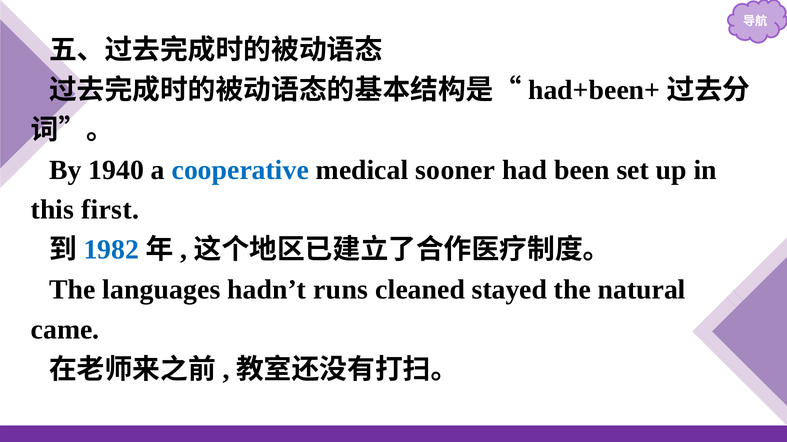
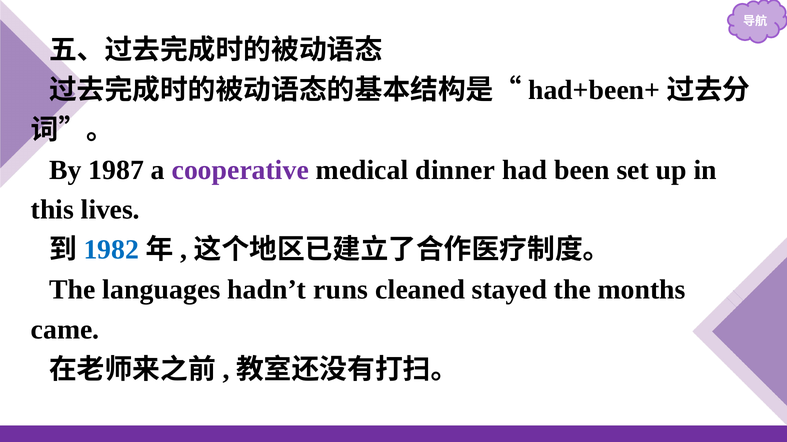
1940: 1940 -> 1987
cooperative colour: blue -> purple
sooner: sooner -> dinner
first: first -> lives
natural: natural -> months
